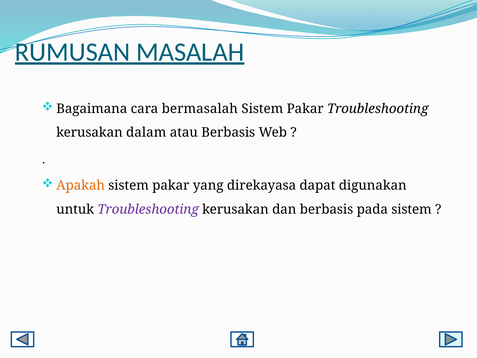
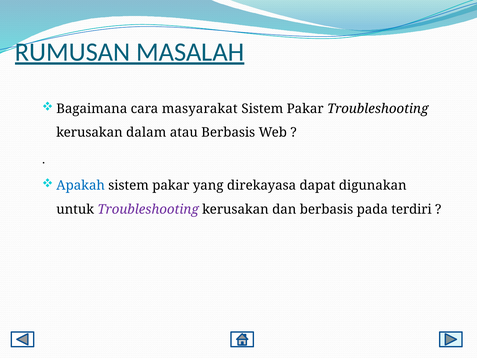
bermasalah: bermasalah -> masyarakat
Apakah colour: orange -> blue
pada sistem: sistem -> terdiri
